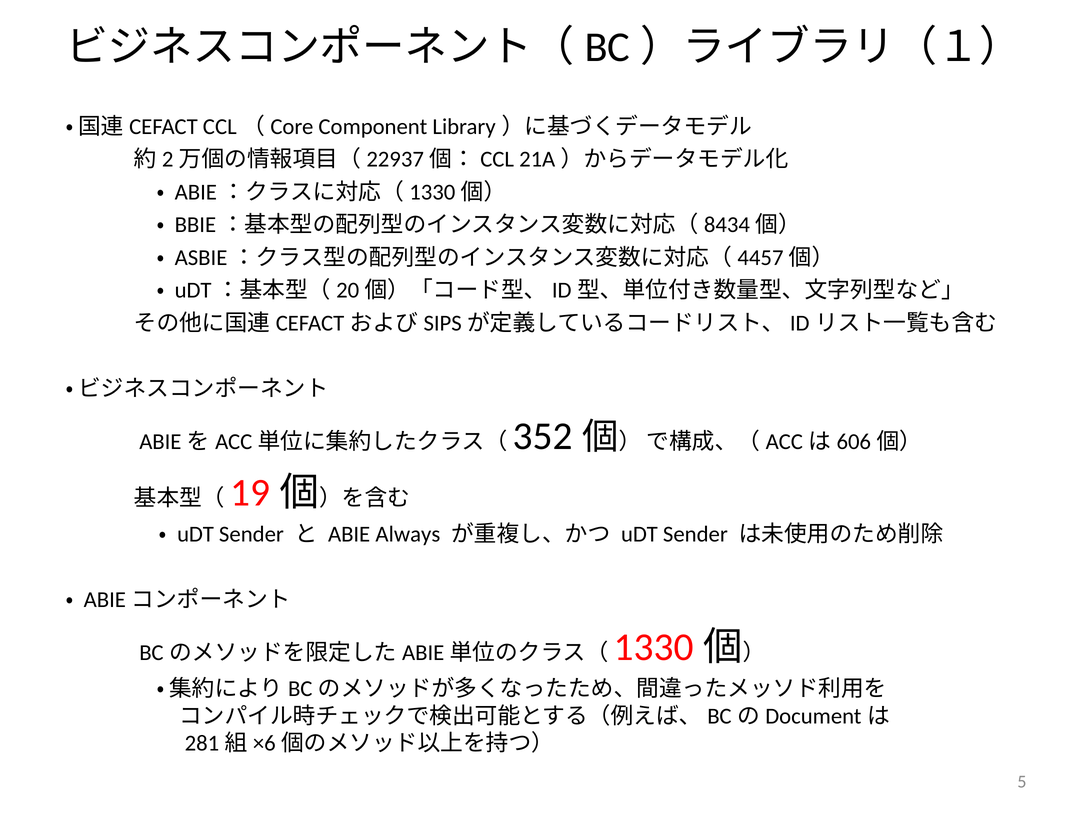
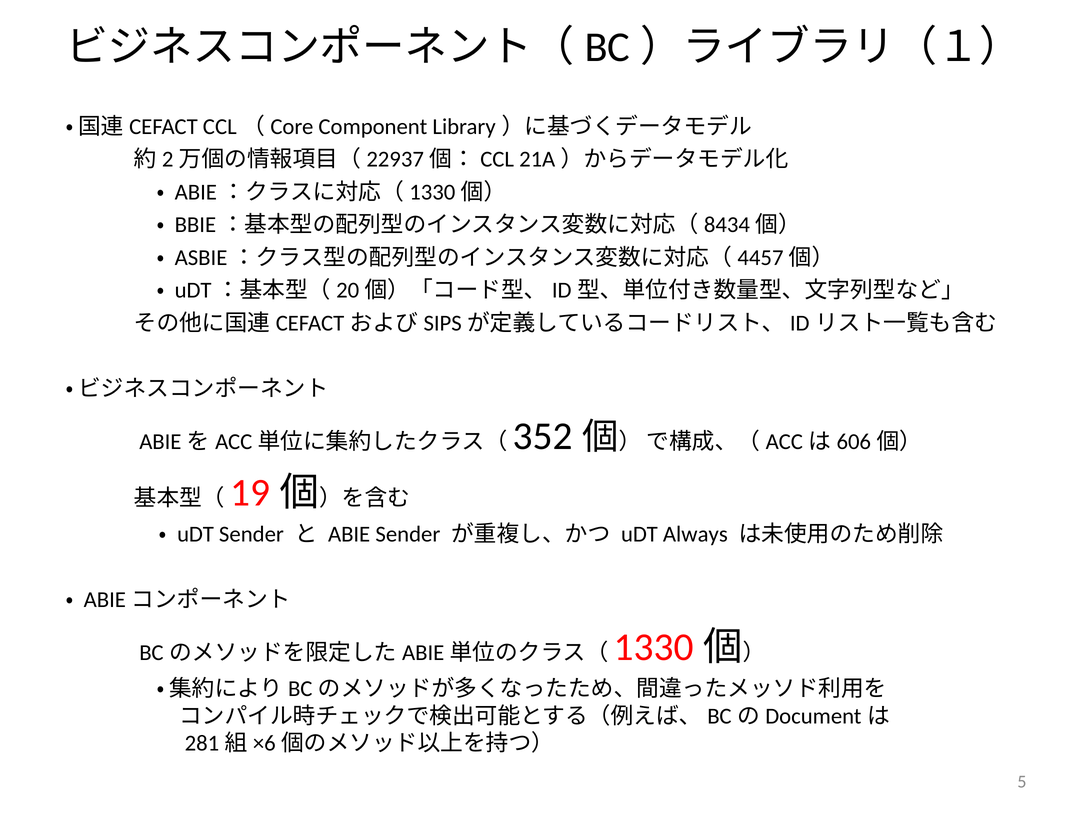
ABIE Always: Always -> Sender
Sender at (695, 534): Sender -> Always
